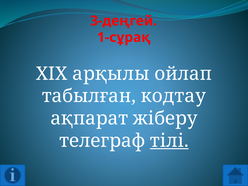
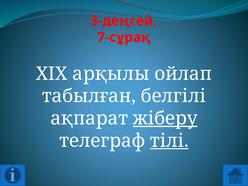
1-сұрақ: 1-сұрақ -> 7-сұрақ
кодтау: кодтау -> белгілі
жіберу underline: none -> present
